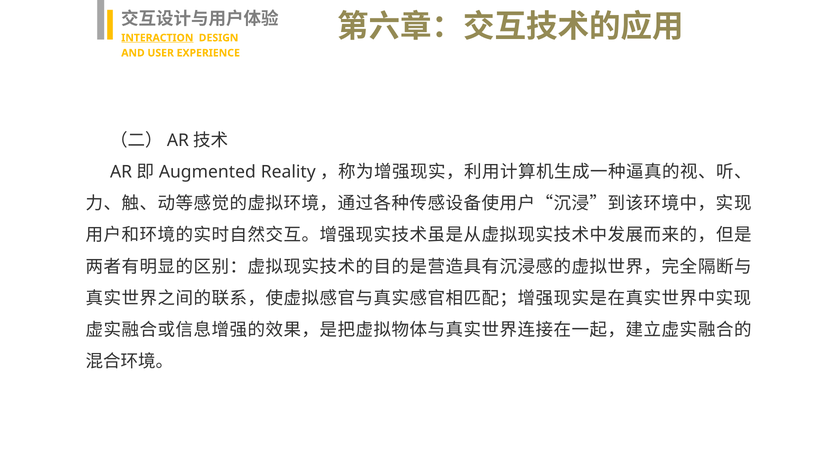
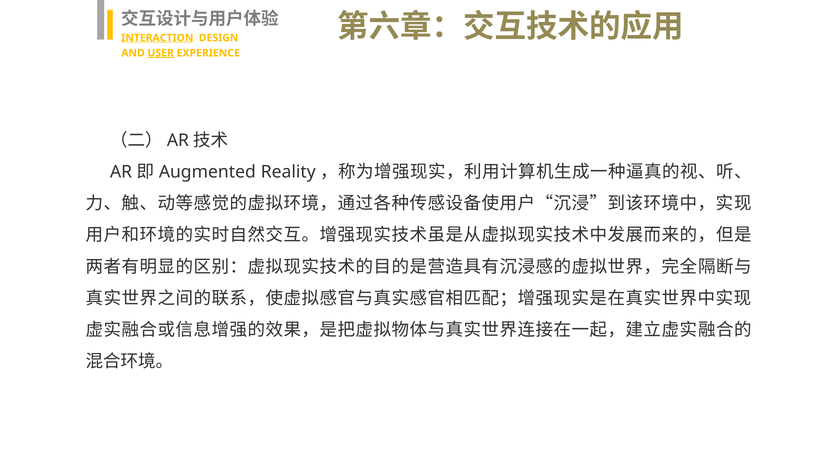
USER underline: none -> present
